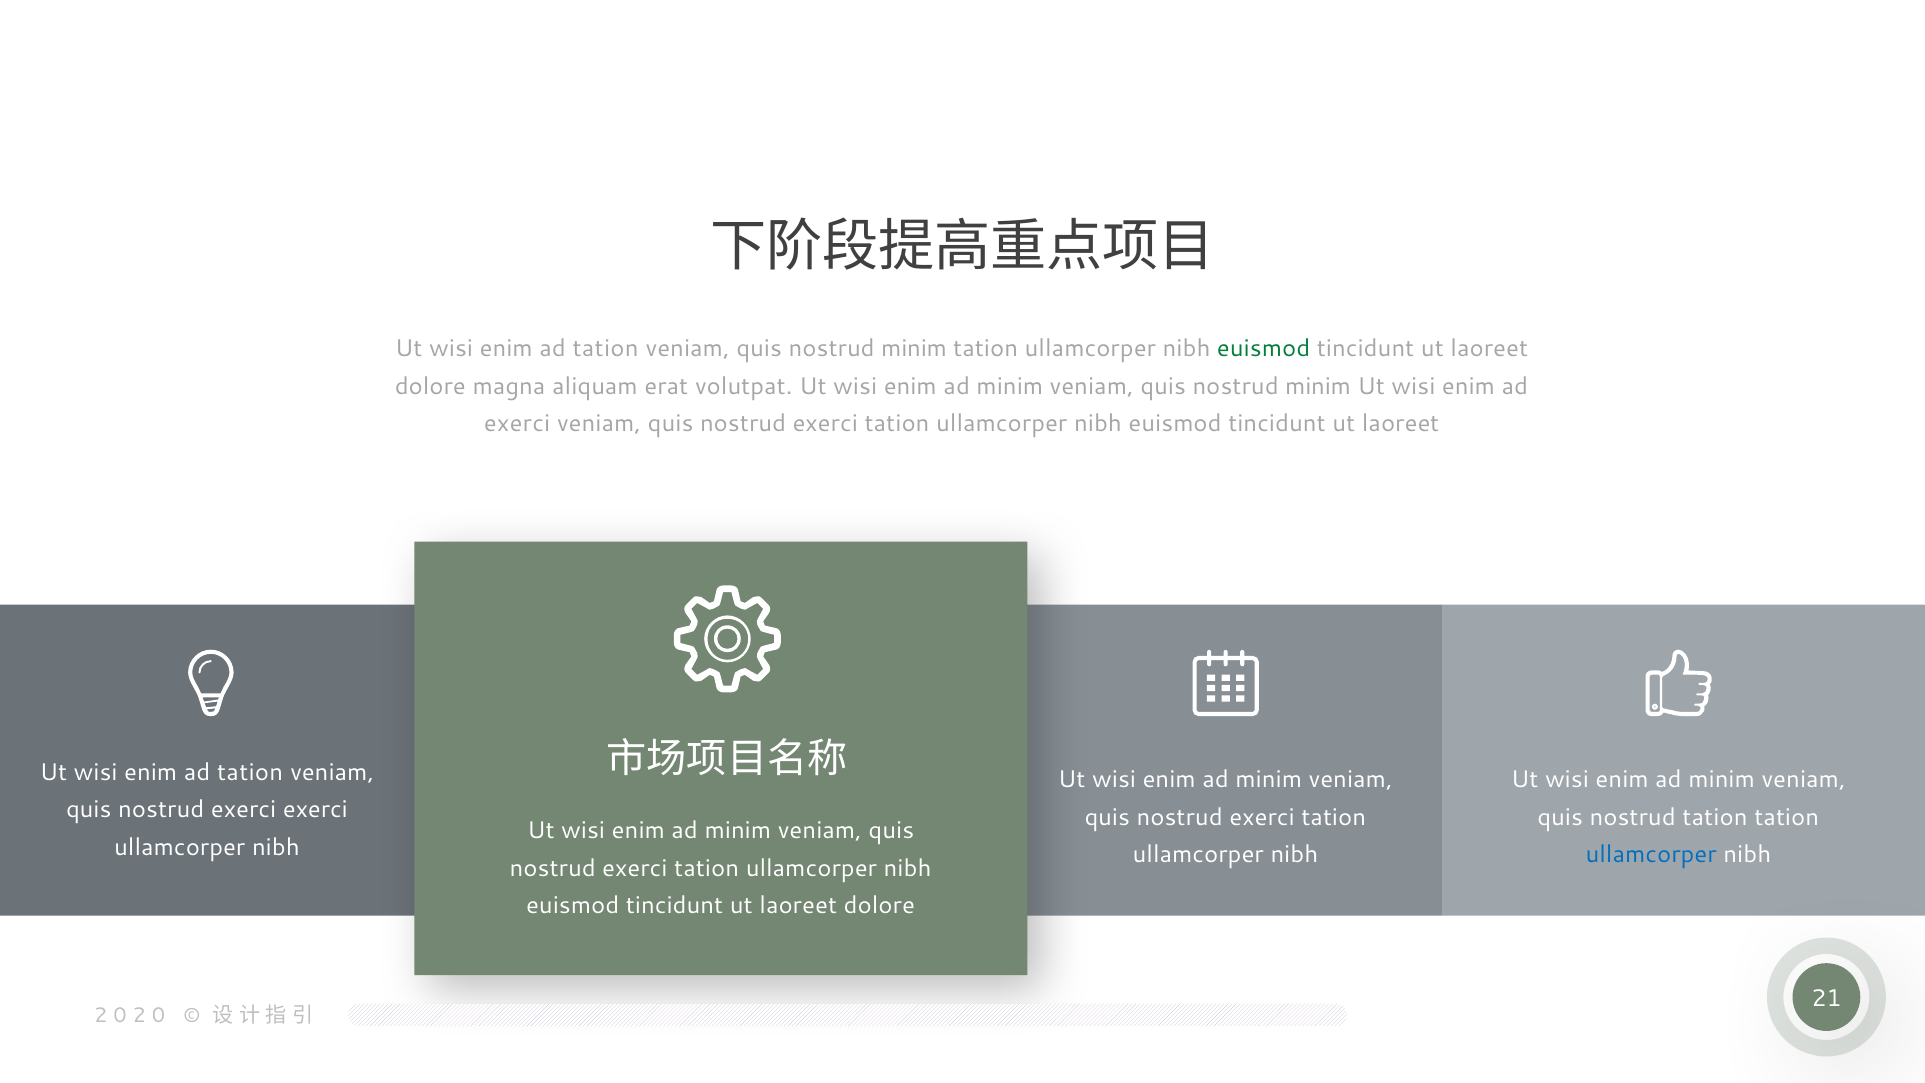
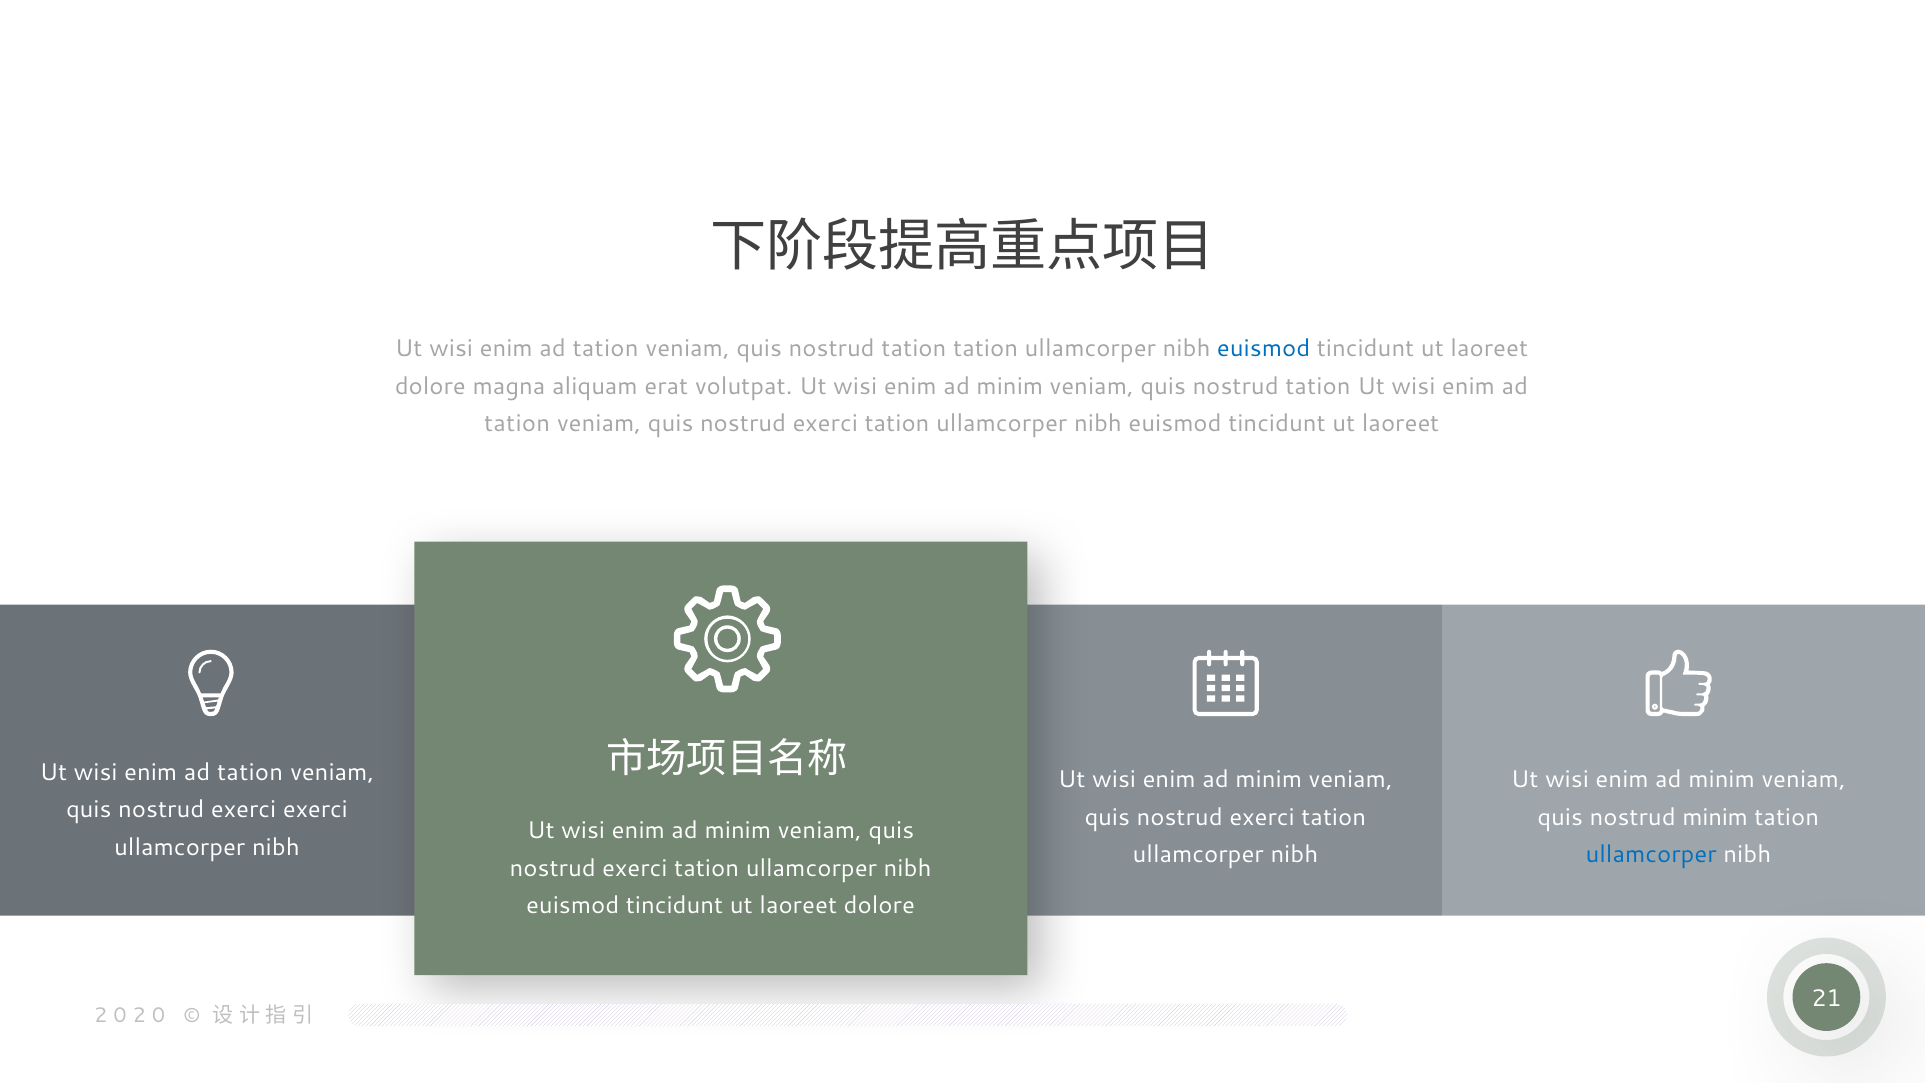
minim at (914, 349): minim -> tation
euismod at (1264, 349) colour: green -> blue
minim at (1318, 386): minim -> tation
exerci at (517, 424): exerci -> tation
nostrud tation: tation -> minim
